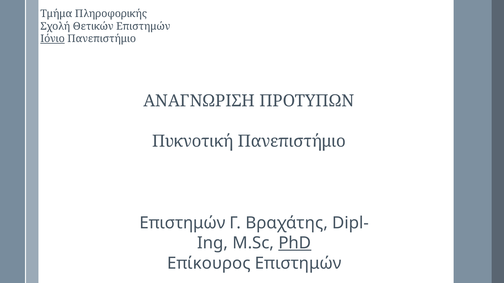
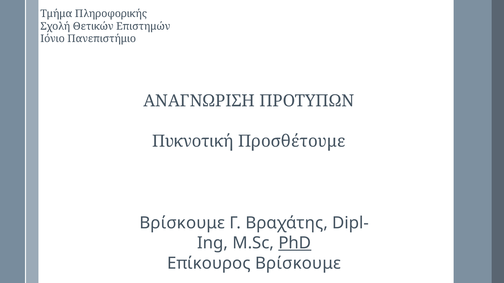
Ιόνιο underline: present -> none
Πυκνοτική Πανεπιστήμιο: Πανεπιστήμιο -> Προσθέτουμε
Επιστημών at (182, 223): Επιστημών -> Βρίσκουμε
Επίκουρος Επιστημών: Επιστημών -> Βρίσκουμε
